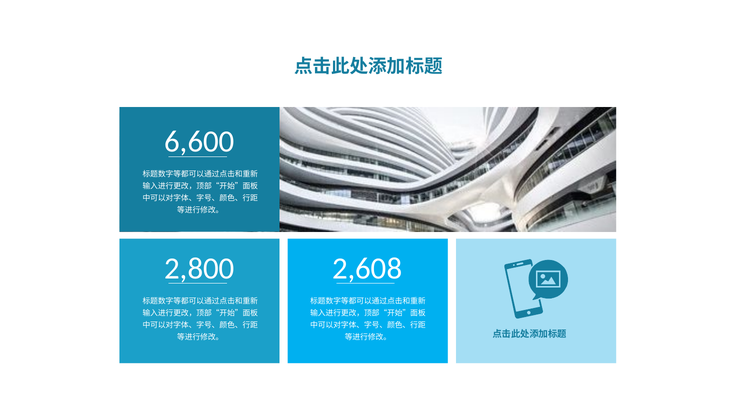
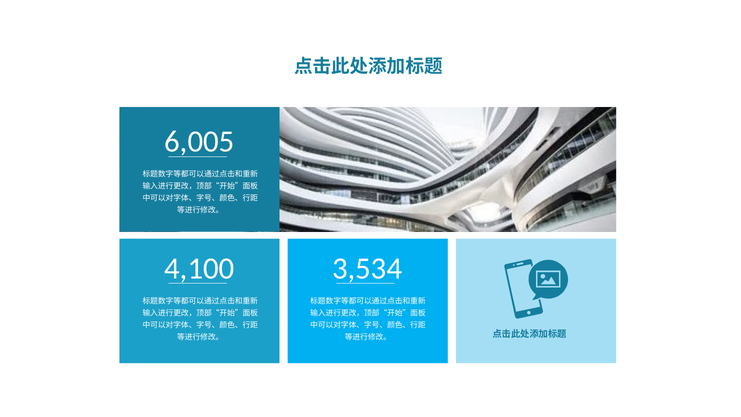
6,600: 6,600 -> 6,005
2,800: 2,800 -> 4,100
2,608: 2,608 -> 3,534
